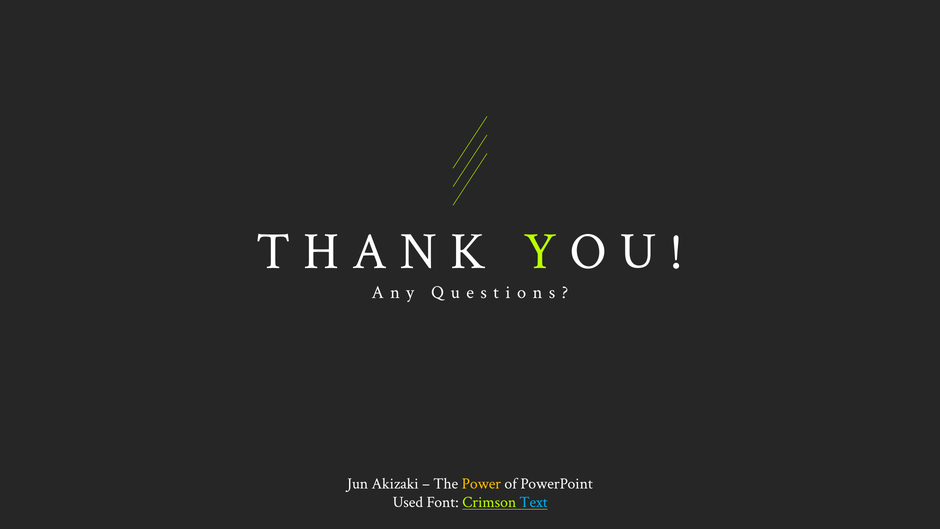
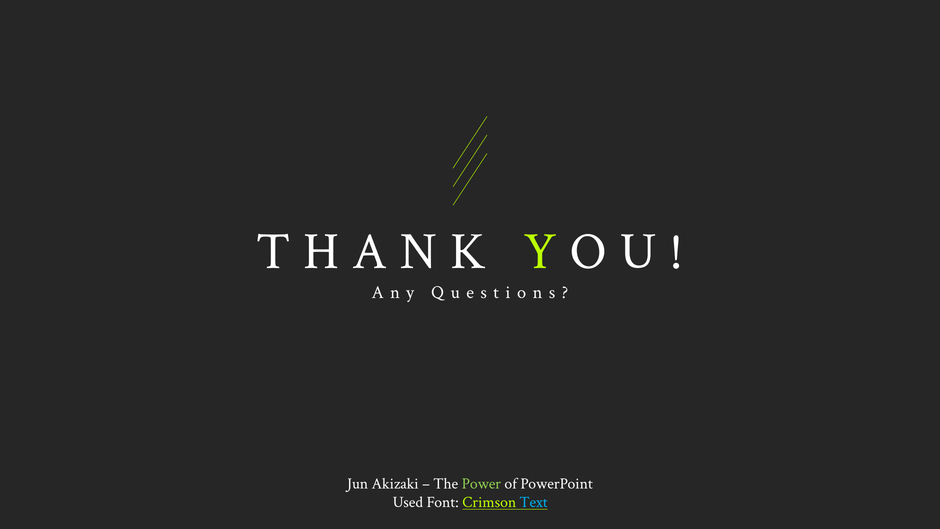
Power colour: yellow -> light green
